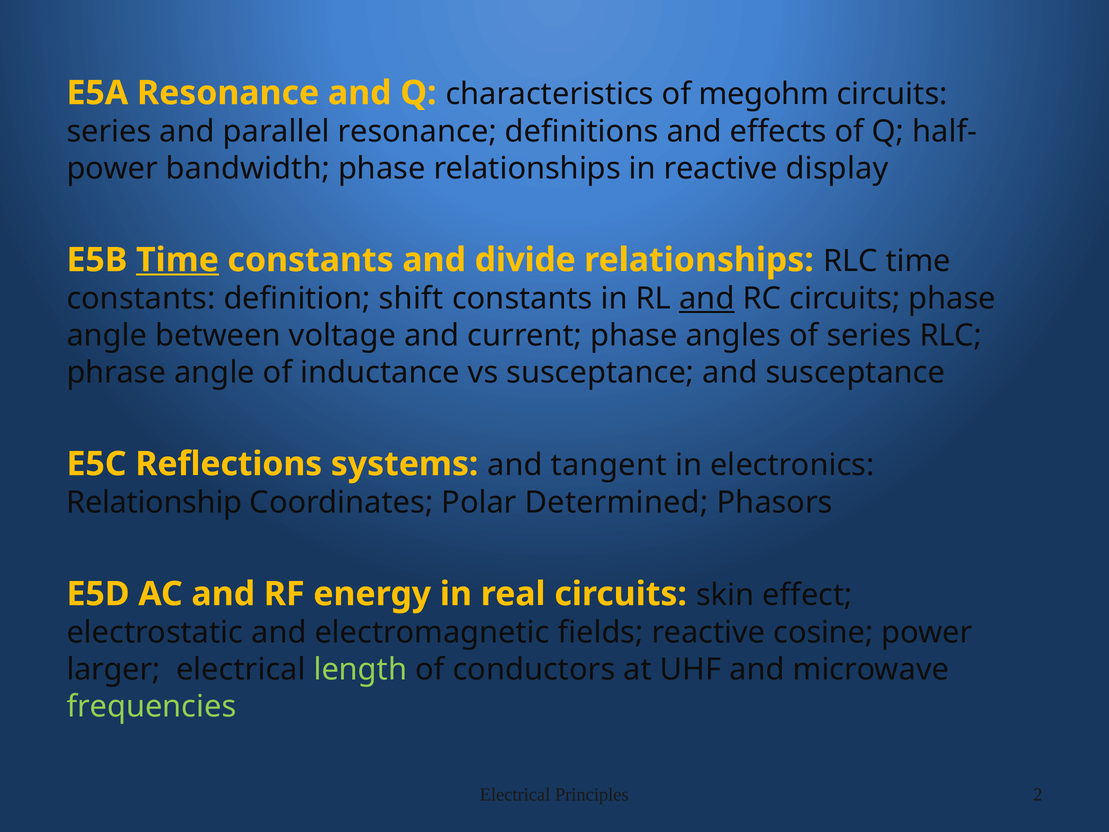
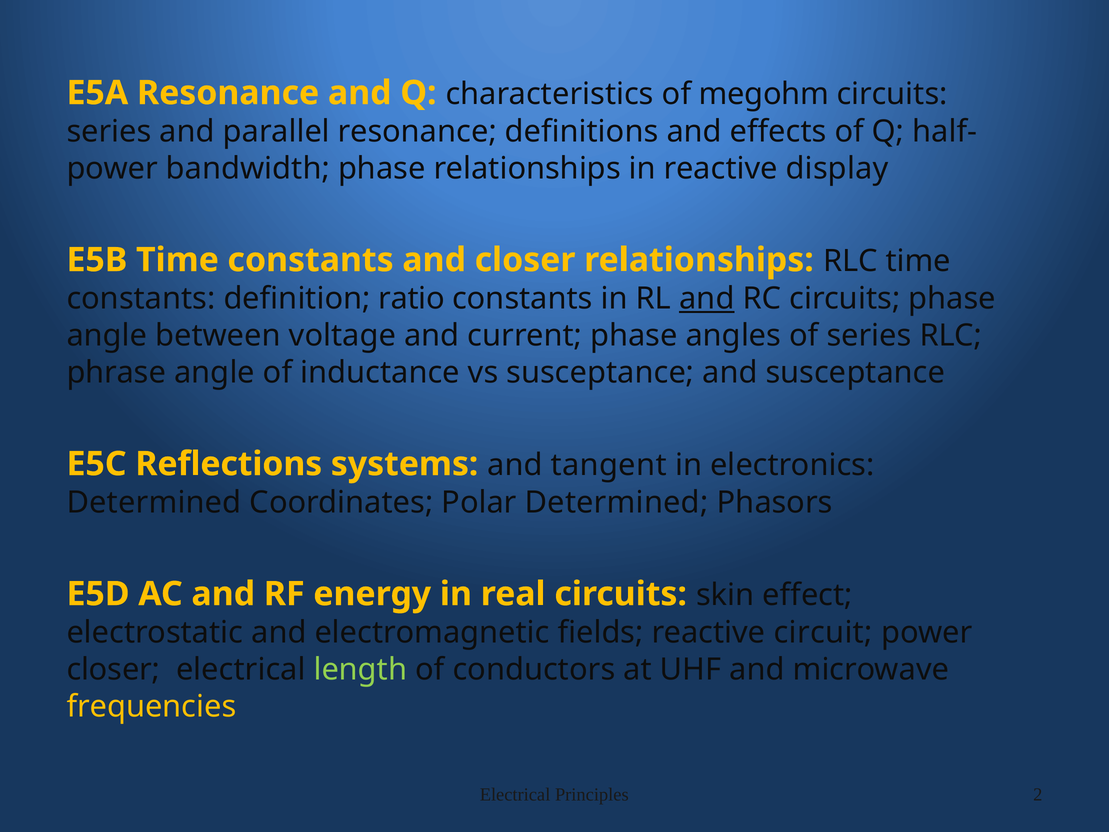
Time at (177, 260) underline: present -> none
and divide: divide -> closer
shift: shift -> ratio
Relationship at (154, 502): Relationship -> Determined
cosine: cosine -> circuit
larger at (113, 669): larger -> closer
frequencies colour: light green -> yellow
